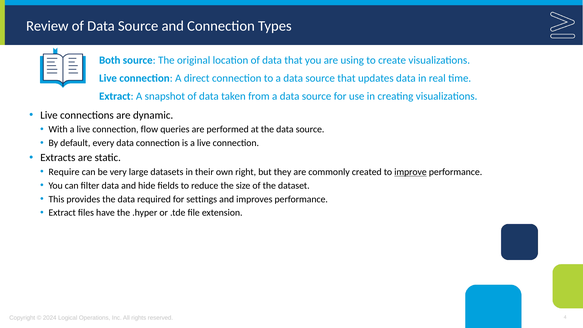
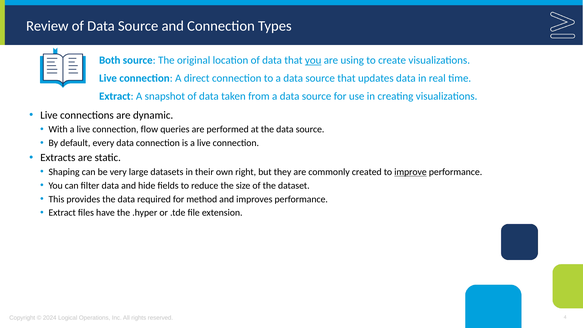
you at (313, 60) underline: none -> present
Require: Require -> Shaping
settings: settings -> method
